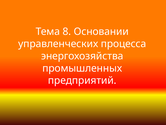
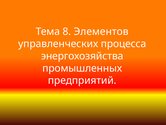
Основании: Основании -> Элементов
